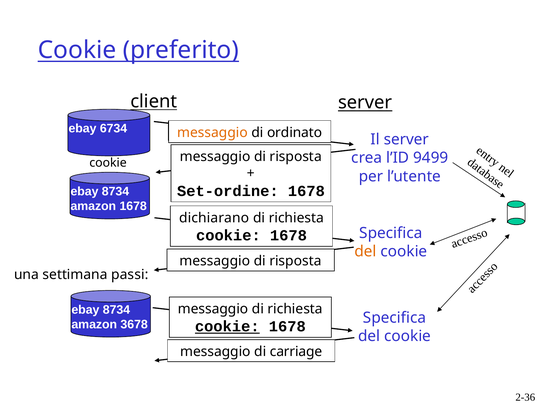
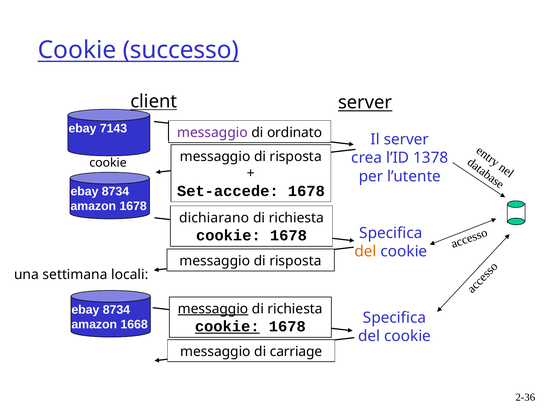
preferito: preferito -> successo
6734: 6734 -> 7143
messaggio at (212, 132) colour: orange -> purple
9499: 9499 -> 1378
Set-ordine: Set-ordine -> Set-accede
passi: passi -> locali
messaggio at (213, 309) underline: none -> present
3678: 3678 -> 1668
